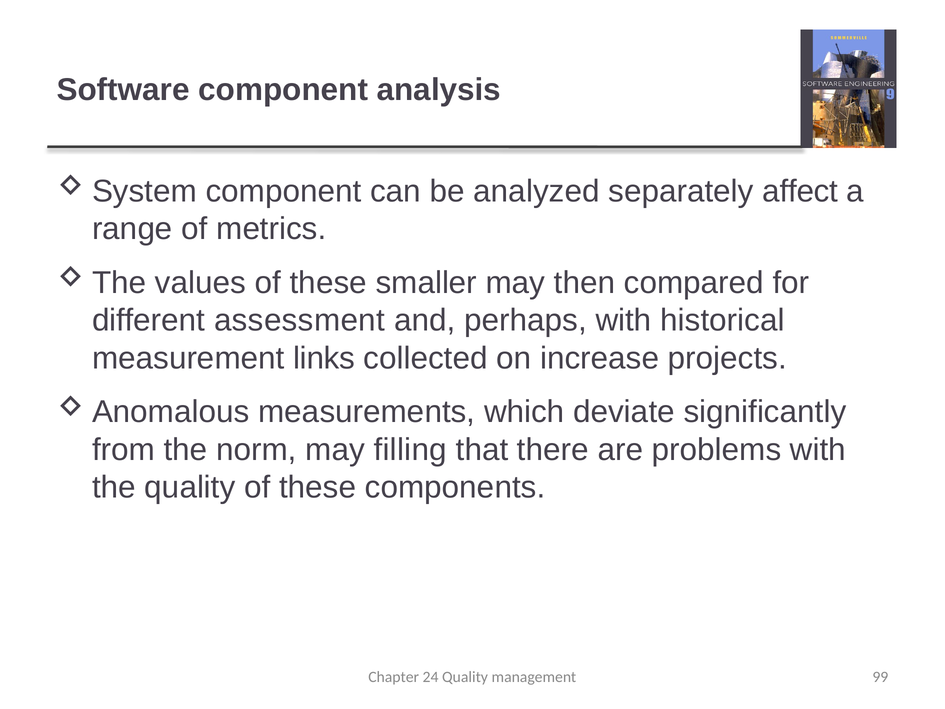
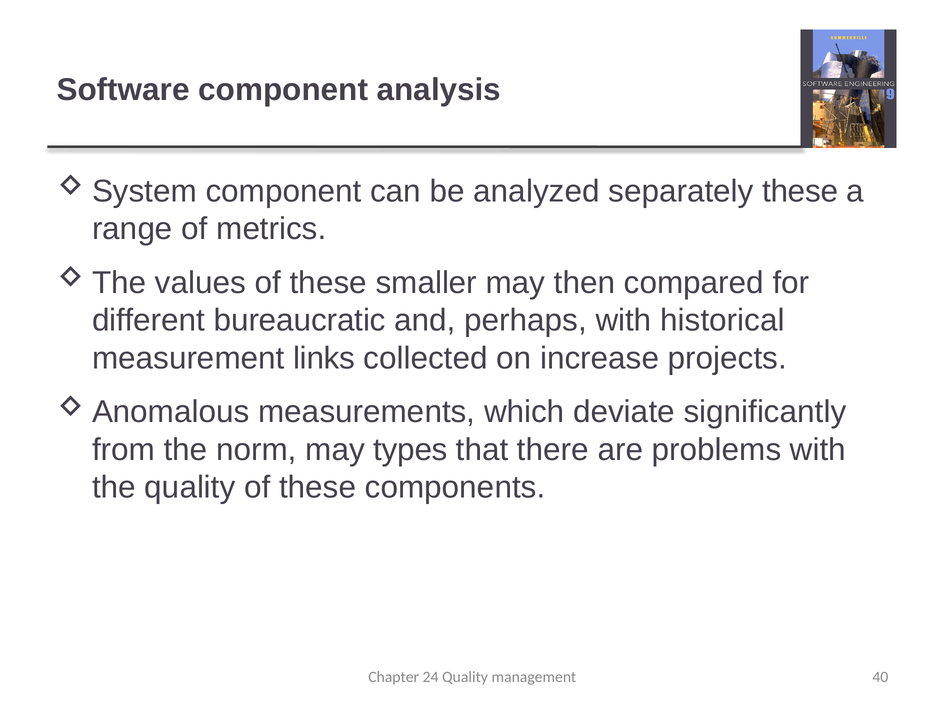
separately affect: affect -> these
assessment: assessment -> bureaucratic
filling: filling -> types
99: 99 -> 40
